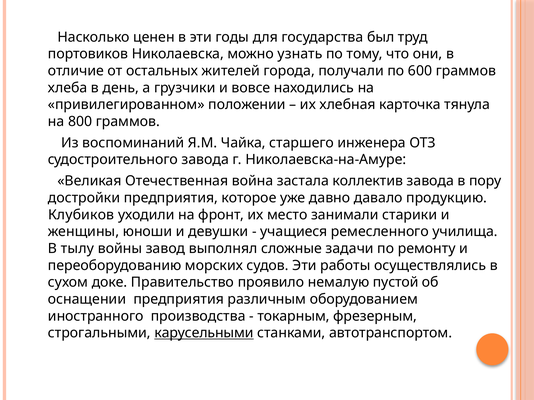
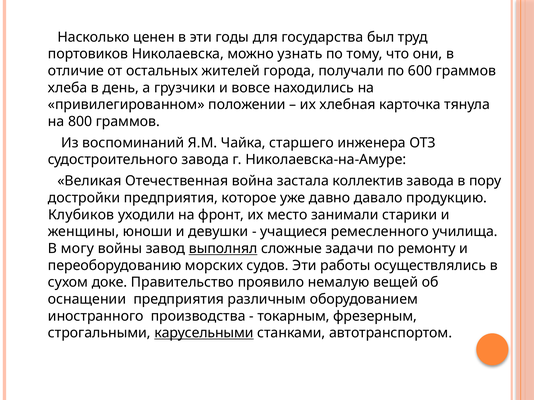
тылу: тылу -> могу
выполнял underline: none -> present
пустой: пустой -> вещей
